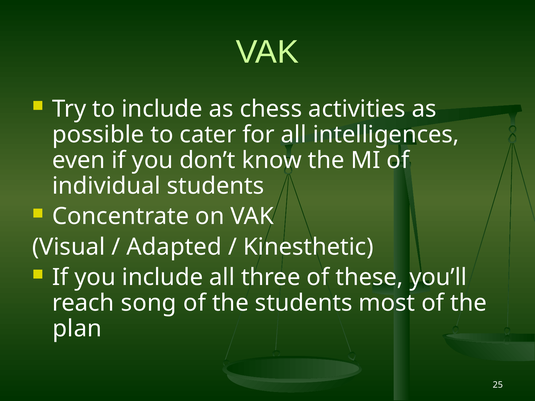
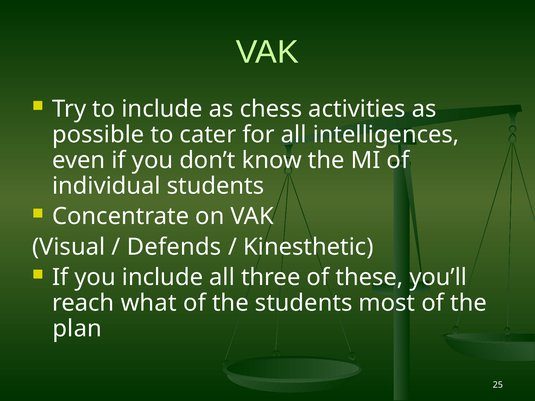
Adapted: Adapted -> Defends
song: song -> what
